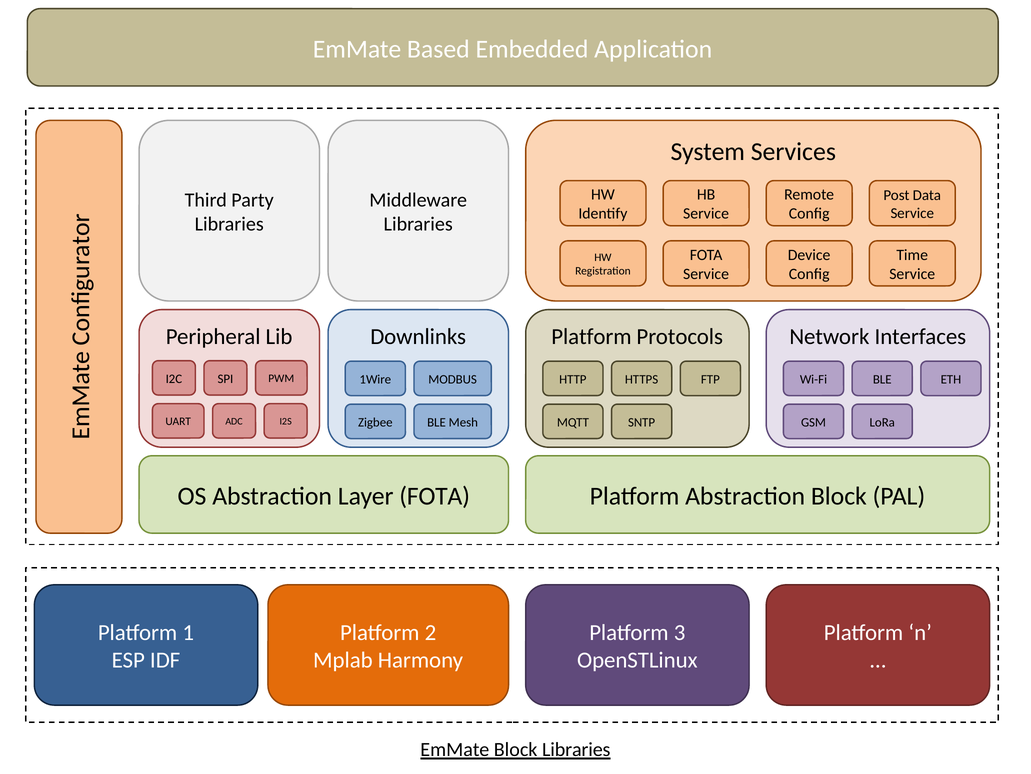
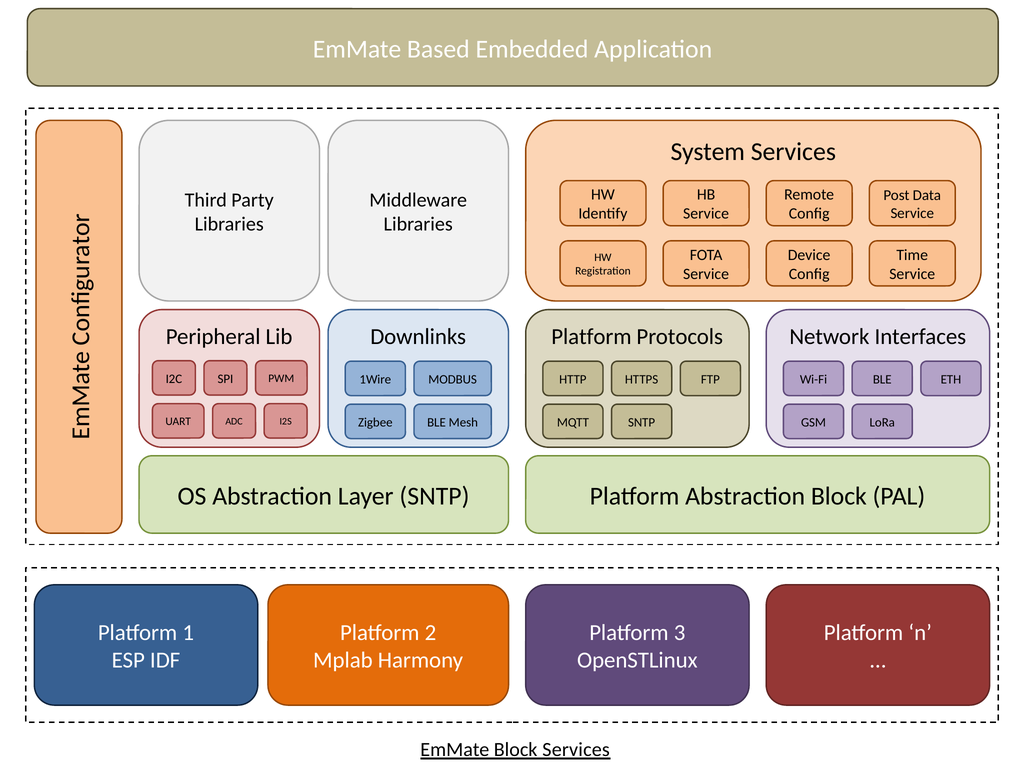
Layer FOTA: FOTA -> SNTP
Block Libraries: Libraries -> Services
